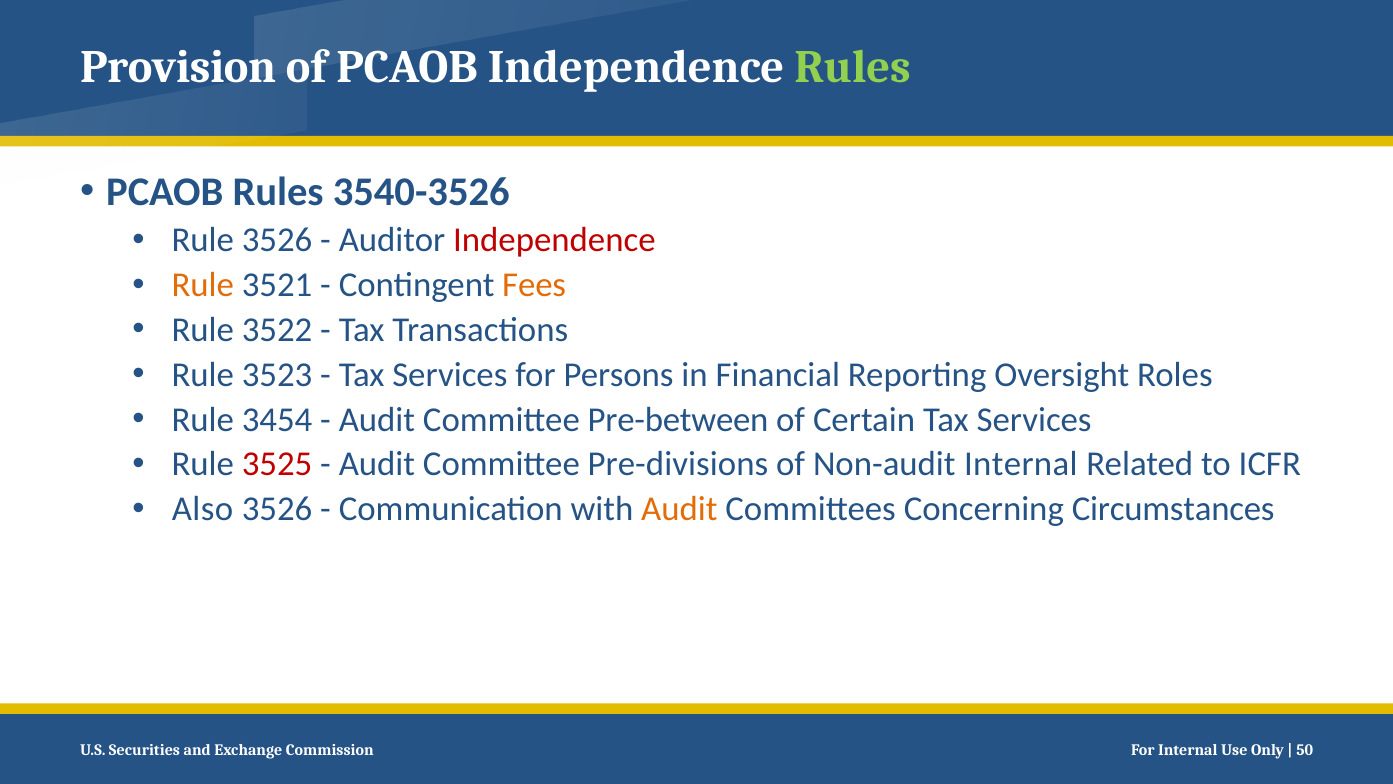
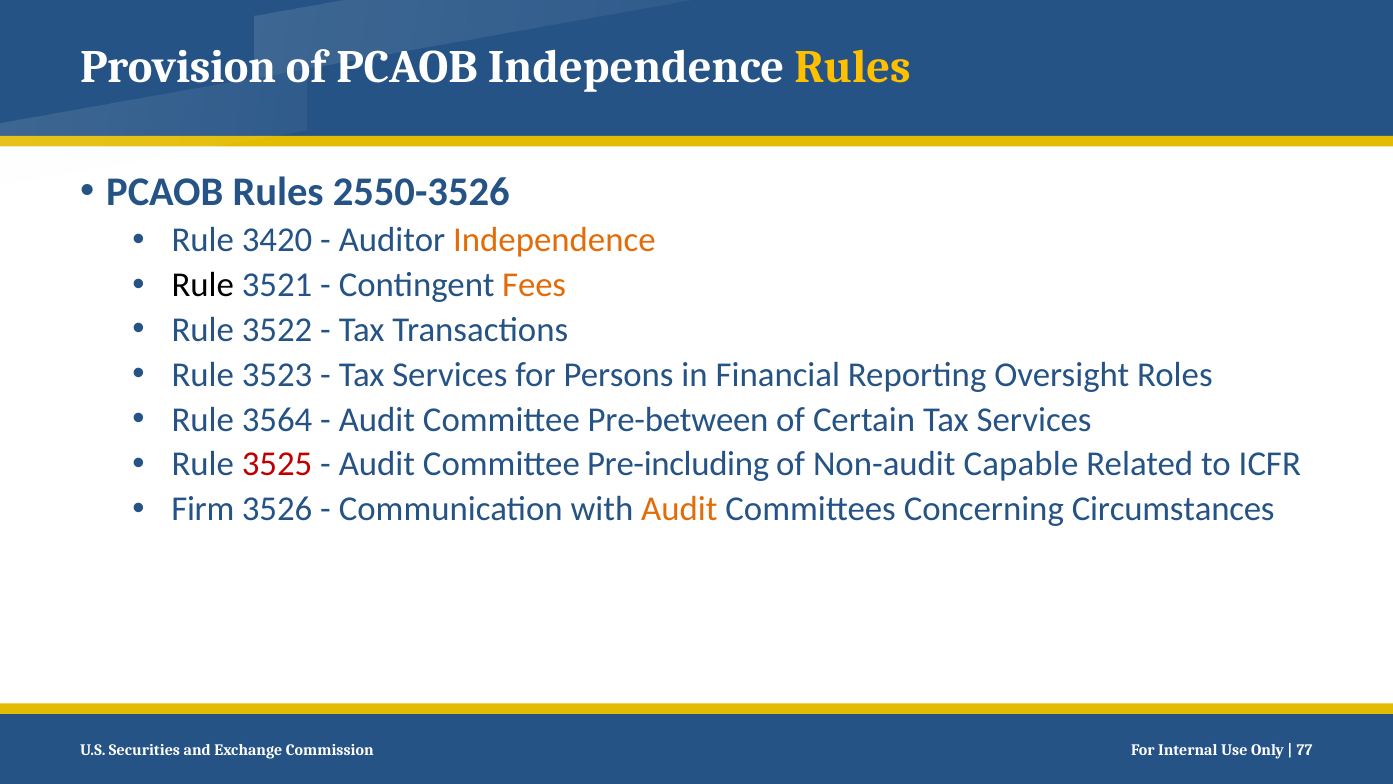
Rules at (853, 67) colour: light green -> yellow
3540-3526: 3540-3526 -> 2550-3526
Rule 3526: 3526 -> 3420
Independence at (554, 240) colour: red -> orange
Rule at (203, 285) colour: orange -> black
3454: 3454 -> 3564
Pre-divisions: Pre-divisions -> Pre-including
Non-audit Internal: Internal -> Capable
Also: Also -> Firm
50: 50 -> 77
